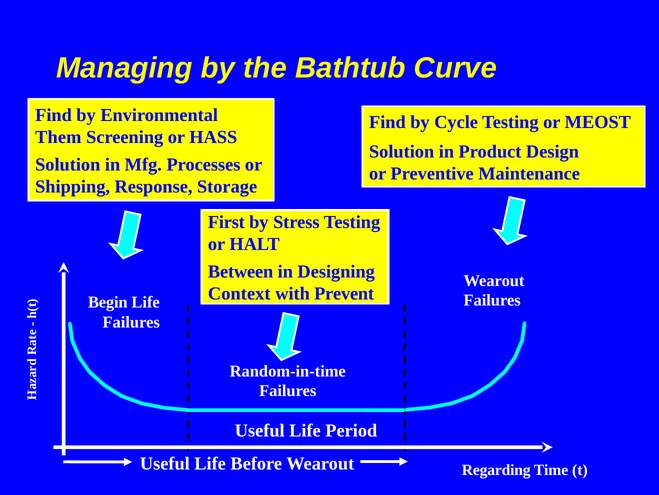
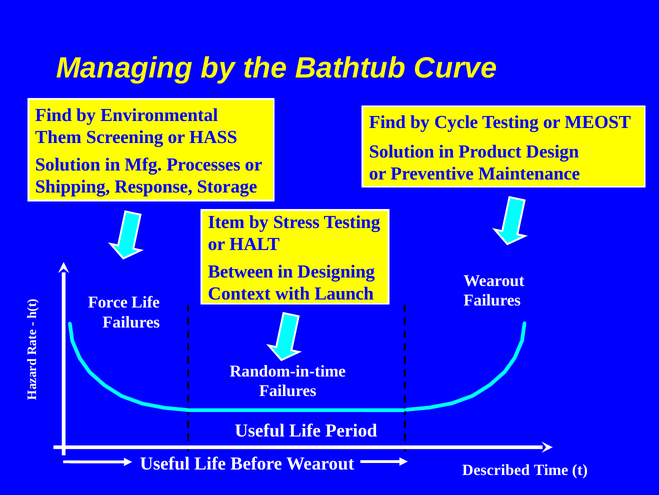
First: First -> Item
Prevent: Prevent -> Launch
Begin: Begin -> Force
Regarding: Regarding -> Described
